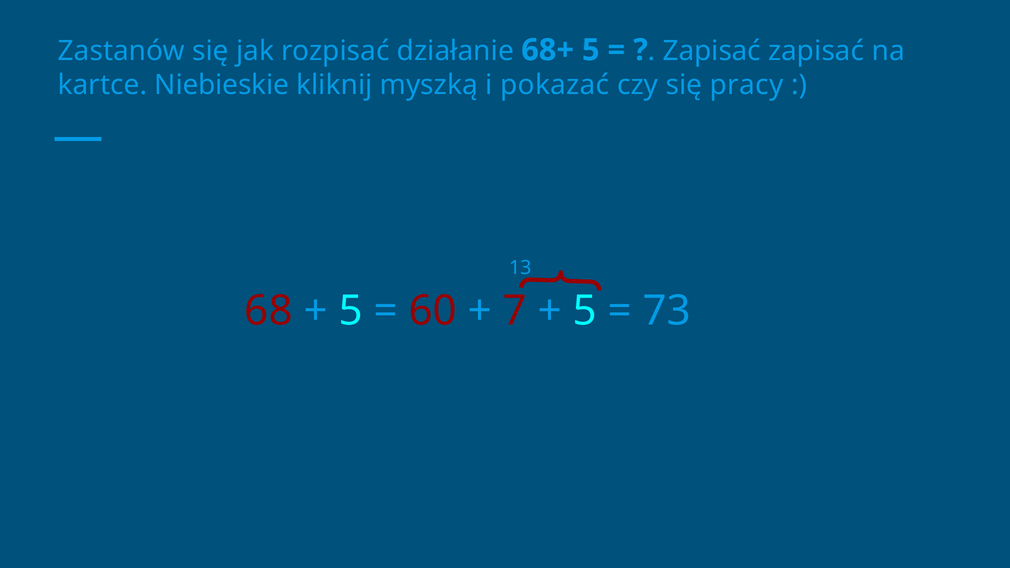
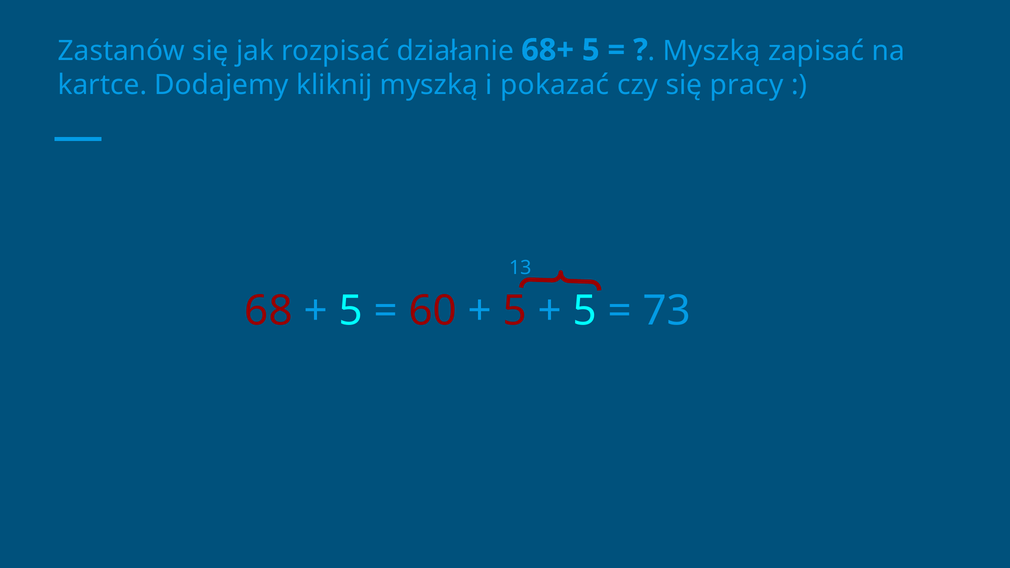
Zapisać at (712, 51): Zapisać -> Myszką
Niebieskie: Niebieskie -> Dodajemy
7 at (515, 311): 7 -> 5
